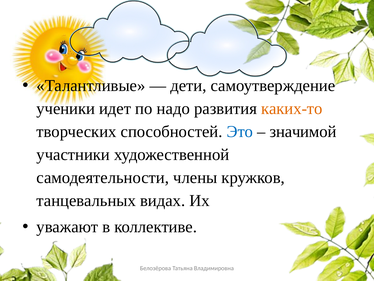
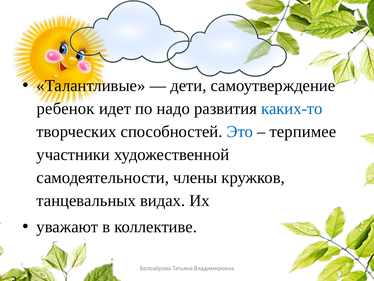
ученики: ученики -> ребенок
каких-то colour: orange -> blue
значимой: значимой -> терпимее
